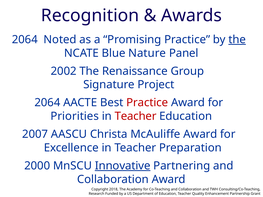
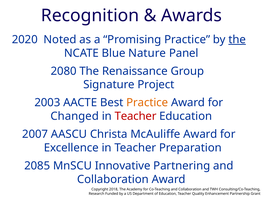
2064 at (25, 40): 2064 -> 2020
2002: 2002 -> 2080
2064 at (47, 103): 2064 -> 2003
Practice at (147, 103) colour: red -> orange
Priorities: Priorities -> Changed
2000: 2000 -> 2085
Innovative underline: present -> none
